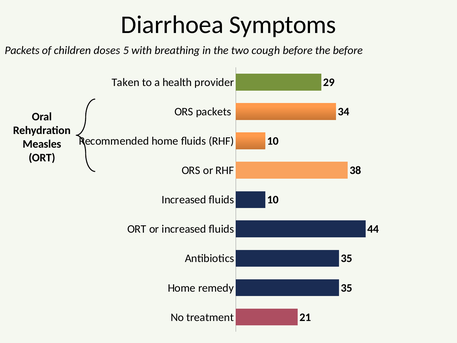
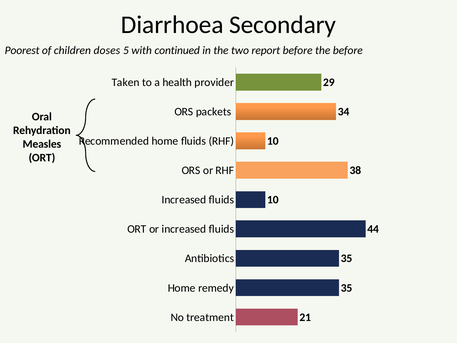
Symptoms: Symptoms -> Secondary
Packets at (22, 50): Packets -> Poorest
breathing: breathing -> continued
cough: cough -> report
